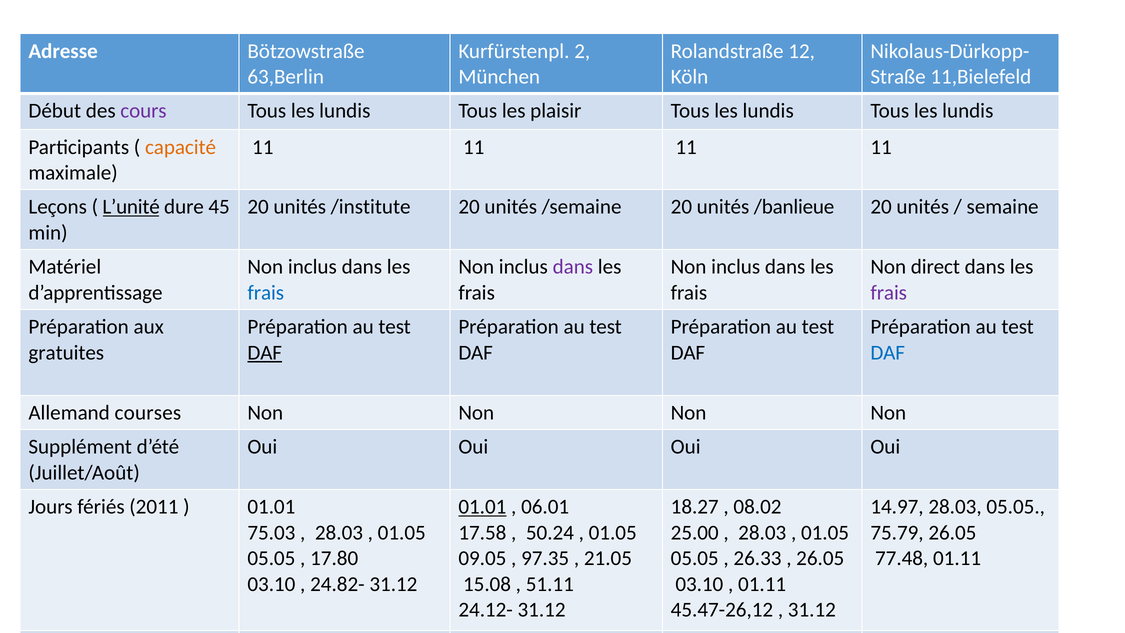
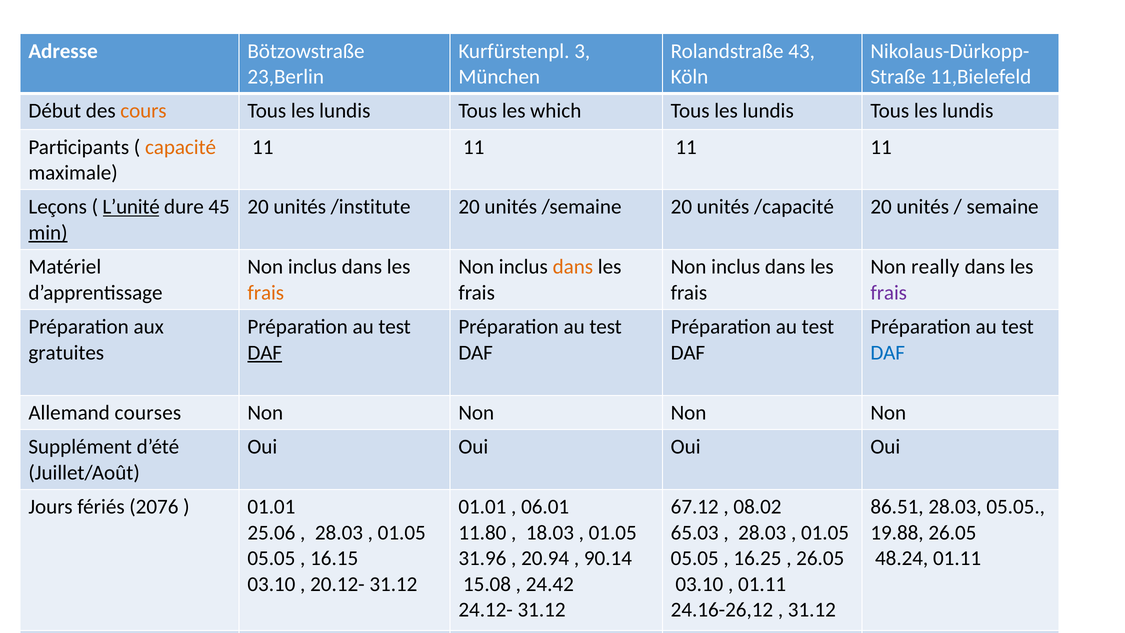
2: 2 -> 3
12: 12 -> 43
63,Berlin: 63,Berlin -> 23,Berlin
cours colour: purple -> orange
plaisir: plaisir -> which
/banlieue: /banlieue -> /capacité
min at (48, 233) underline: none -> present
dans at (573, 267) colour: purple -> orange
direct: direct -> really
frais at (266, 293) colour: blue -> orange
2011: 2011 -> 2076
01.01 at (482, 507) underline: present -> none
18.27: 18.27 -> 67.12
14.97: 14.97 -> 86.51
75.03: 75.03 -> 25.06
17.58: 17.58 -> 11.80
50.24: 50.24 -> 18.03
25.00: 25.00 -> 65.03
75.79: 75.79 -> 19.88
17.80: 17.80 -> 16.15
09.05: 09.05 -> 31.96
97.35: 97.35 -> 20.94
21.05: 21.05 -> 90.14
26.33: 26.33 -> 16.25
77.48: 77.48 -> 48.24
24.82-: 24.82- -> 20.12-
51.11: 51.11 -> 24.42
45.47-26,12: 45.47-26,12 -> 24.16-26,12
